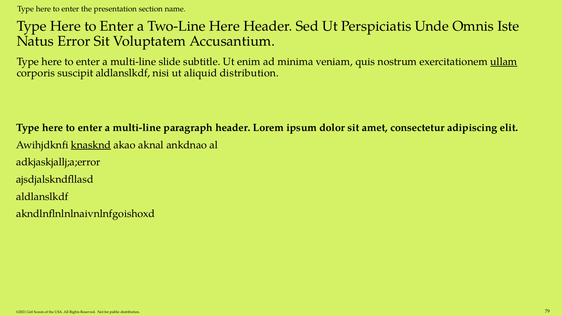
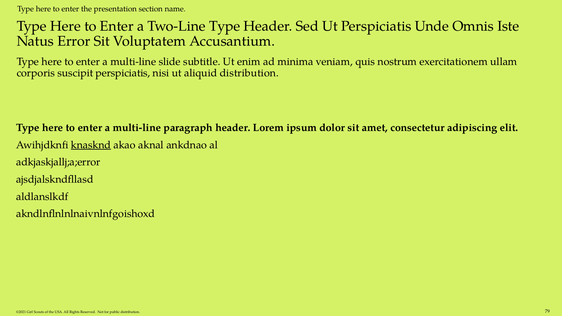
Two-Line Here: Here -> Type
ullam underline: present -> none
suscipit aldlanslkdf: aldlanslkdf -> perspiciatis
